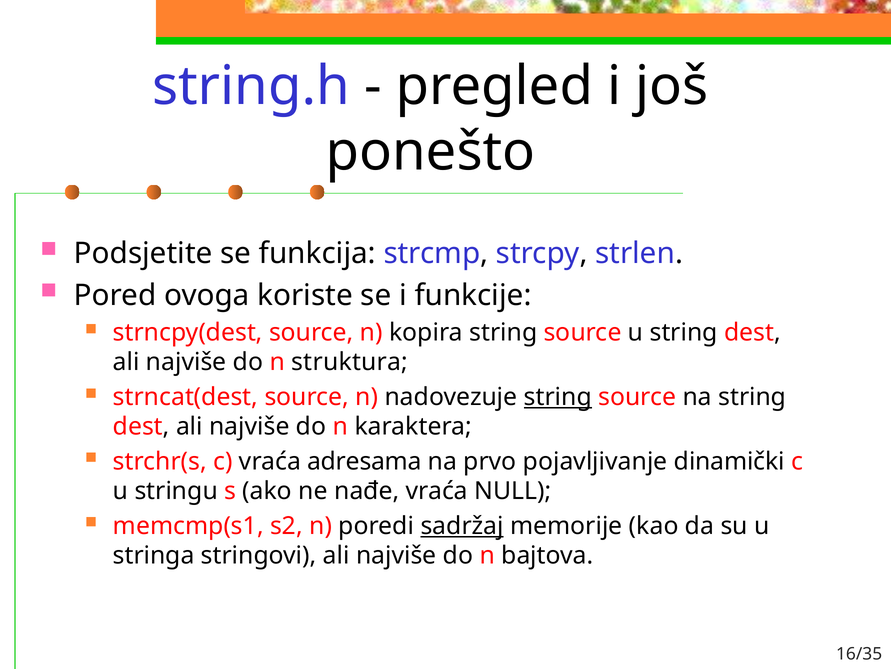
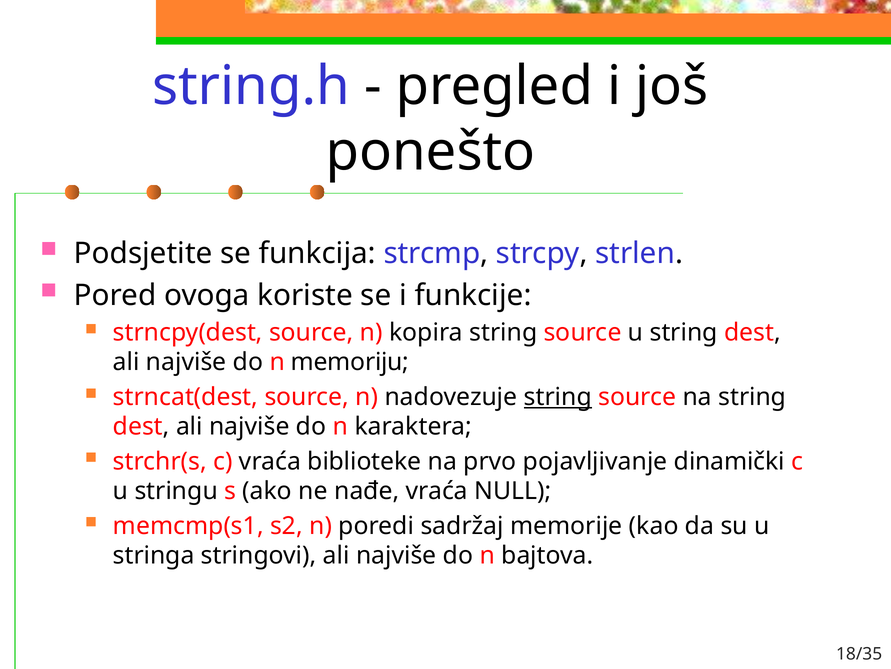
struktura: struktura -> memoriju
adresama: adresama -> biblioteke
sadržaj underline: present -> none
16/35: 16/35 -> 18/35
